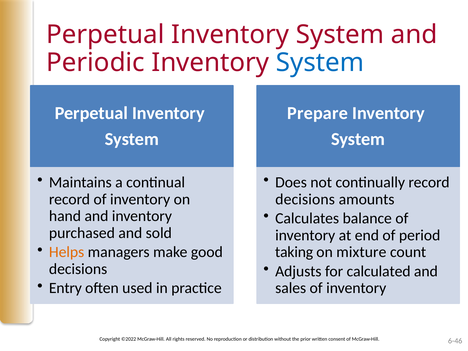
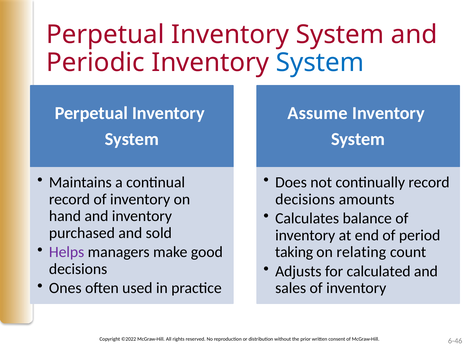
Prepare: Prepare -> Assume
Helps colour: orange -> purple
mixture: mixture -> relating
Entry: Entry -> Ones
